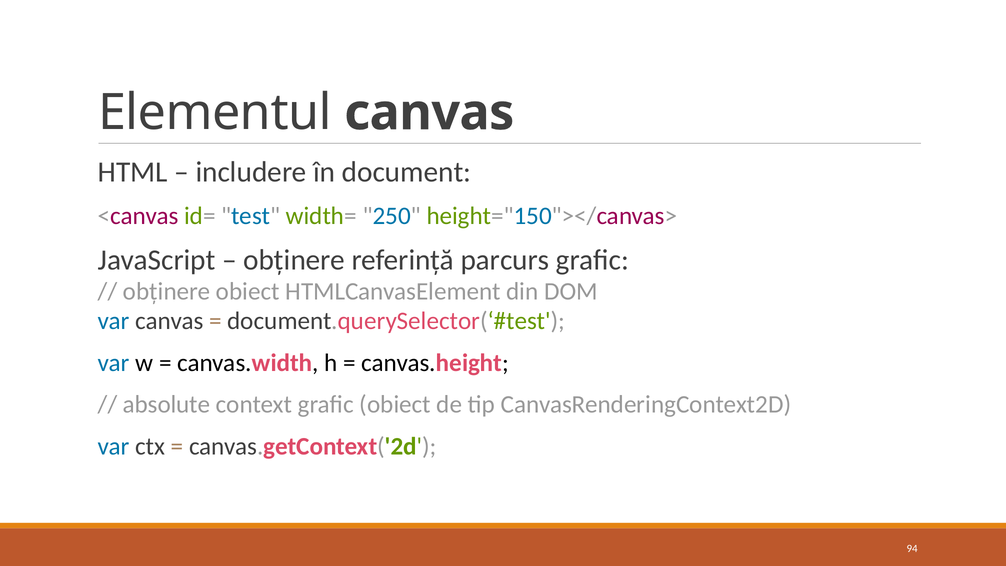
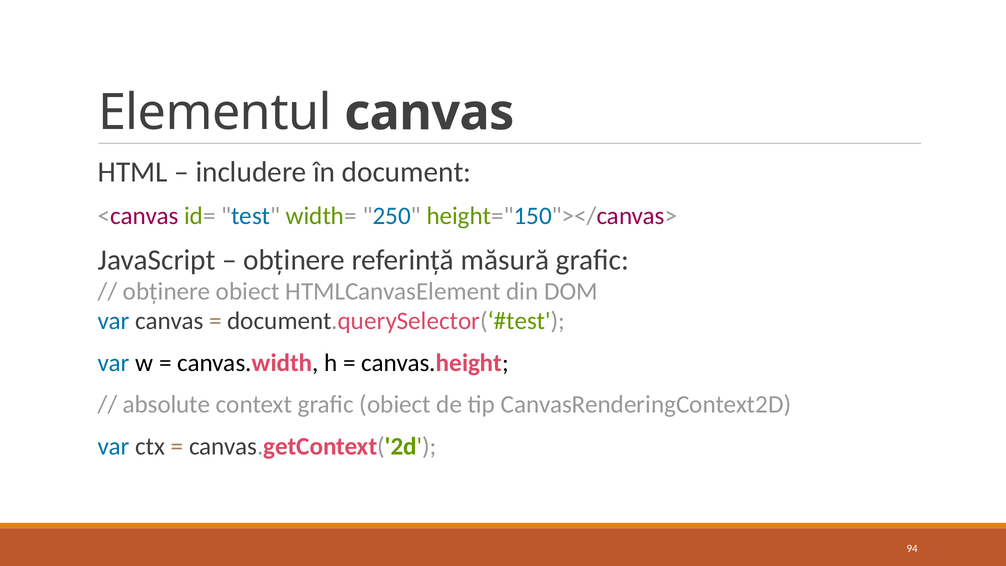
parcurs: parcurs -> măsură
